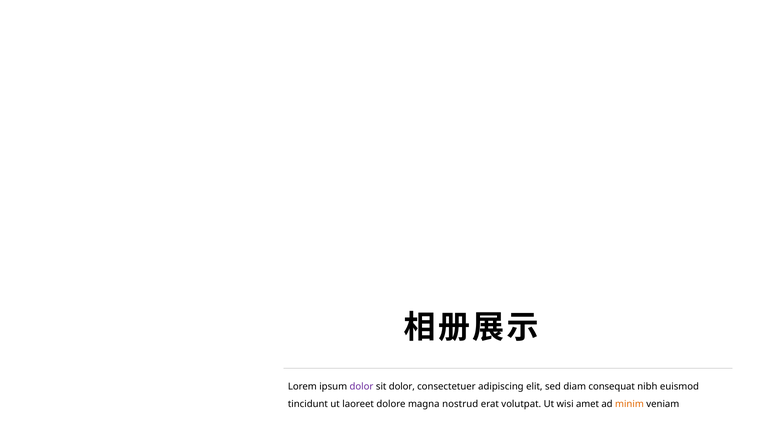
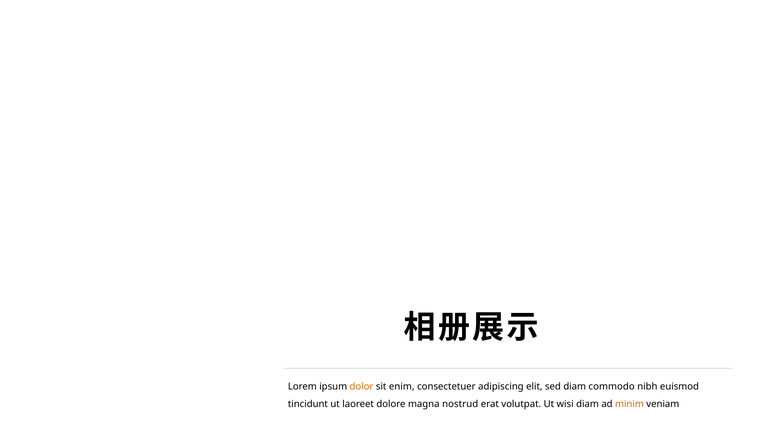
dolor at (361, 387) colour: purple -> orange
sit dolor: dolor -> enim
consequat: consequat -> commodo
wisi amet: amet -> diam
